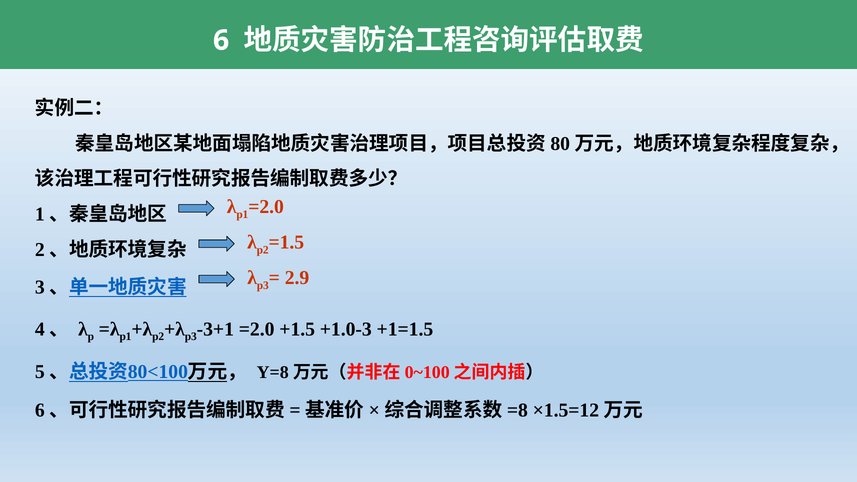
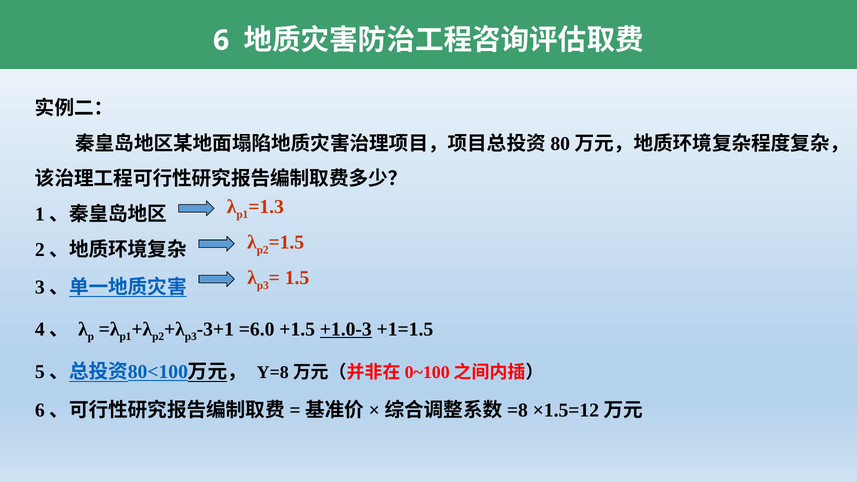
=2.0 at (266, 207): =2.0 -> =1.3
2.9: 2.9 -> 1.5
=2.0 at (257, 329): =2.0 -> =6.0
+1.0-3 underline: none -> present
